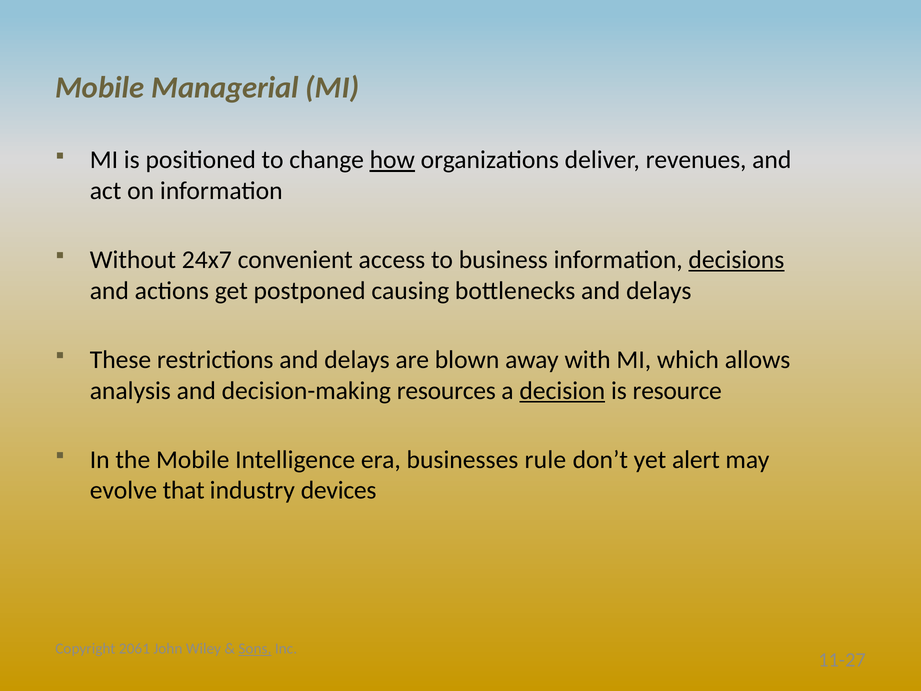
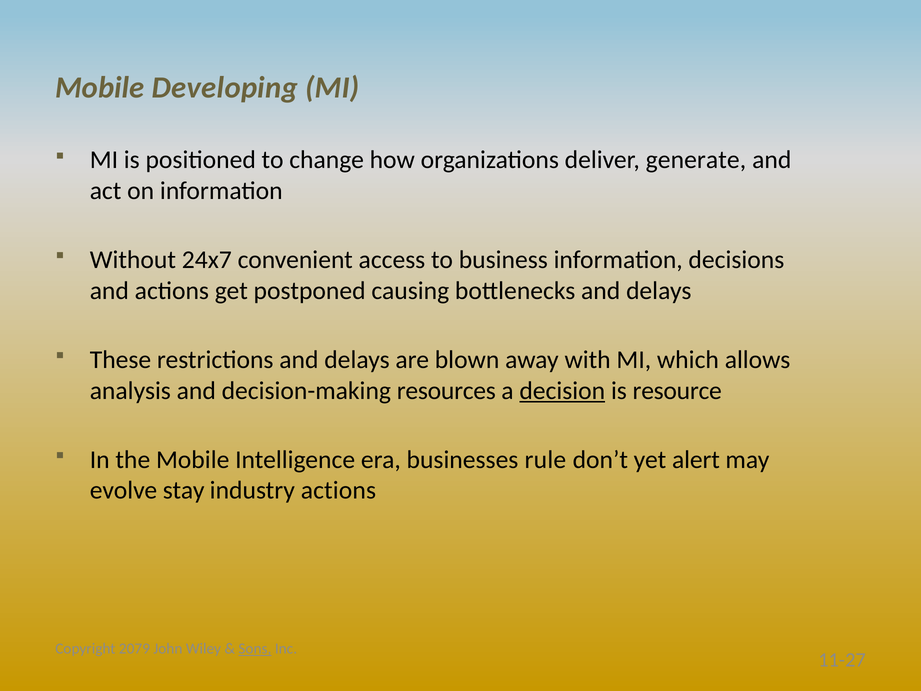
Managerial: Managerial -> Developing
how underline: present -> none
revenues: revenues -> generate
decisions underline: present -> none
that: that -> stay
industry devices: devices -> actions
2061: 2061 -> 2079
